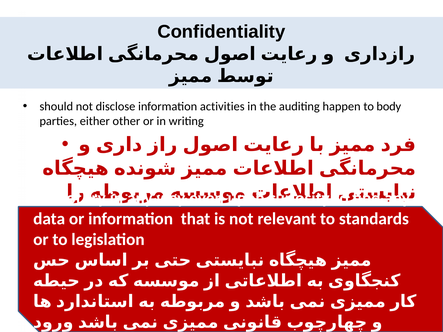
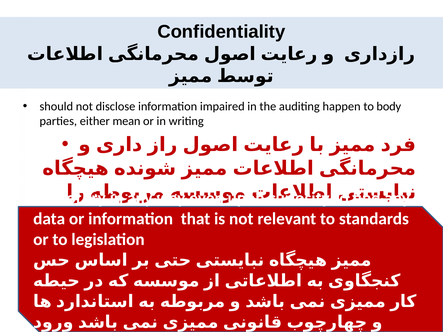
activities: activities -> impaired
other: other -> mean
